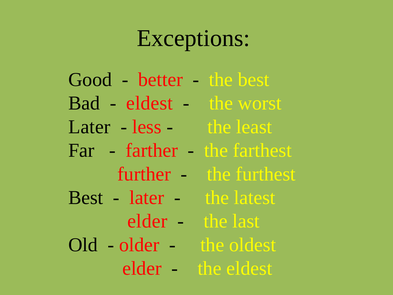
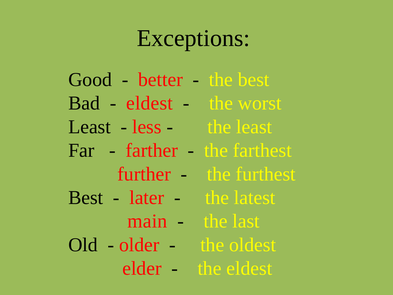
Later at (89, 127): Later -> Least
elder at (147, 221): elder -> main
